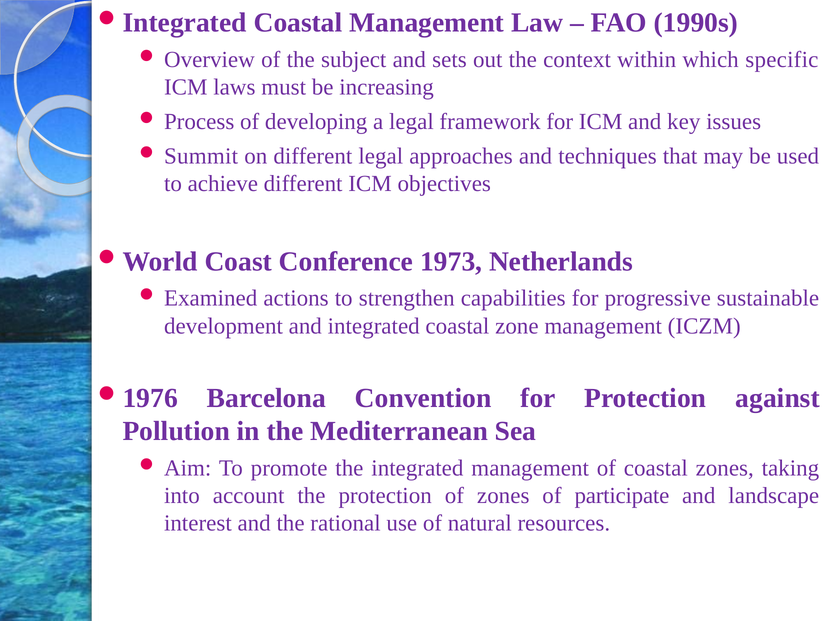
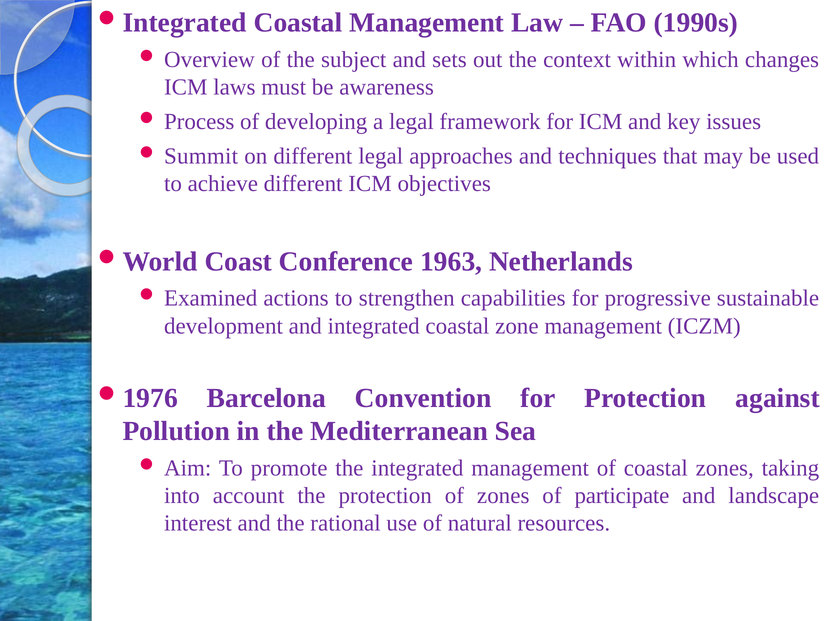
specific: specific -> changes
increasing: increasing -> awareness
1973: 1973 -> 1963
